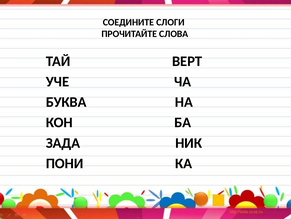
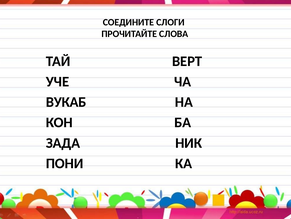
БУКВА: БУКВА -> ВУКАБ
